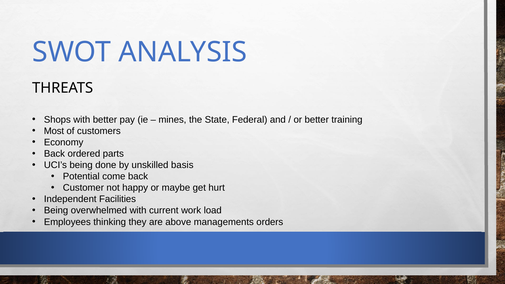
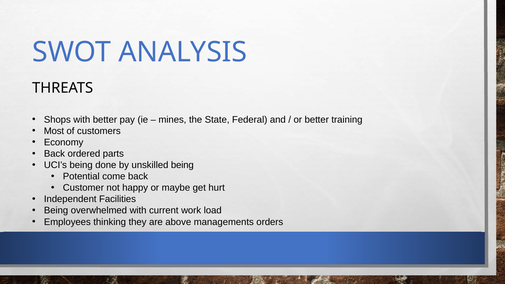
unskilled basis: basis -> being
